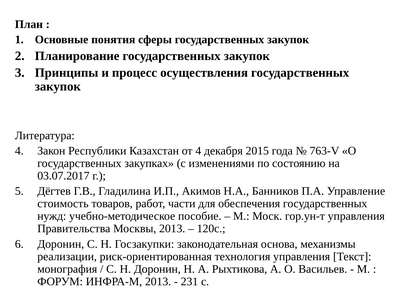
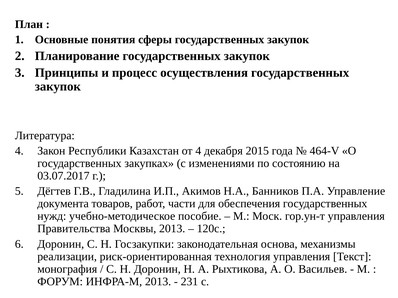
763-V: 763-V -> 464-V
стоимость: стоимость -> документа
